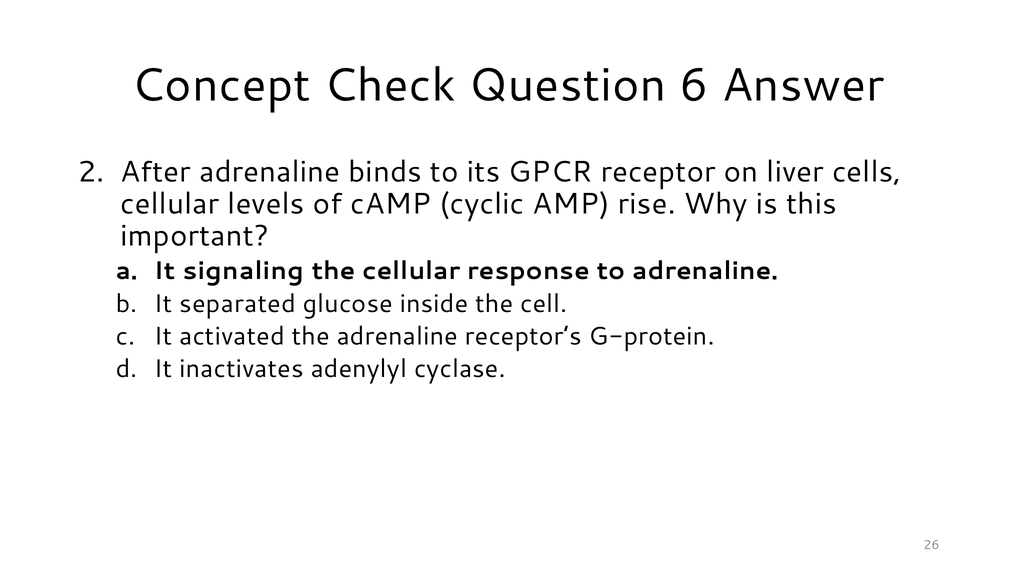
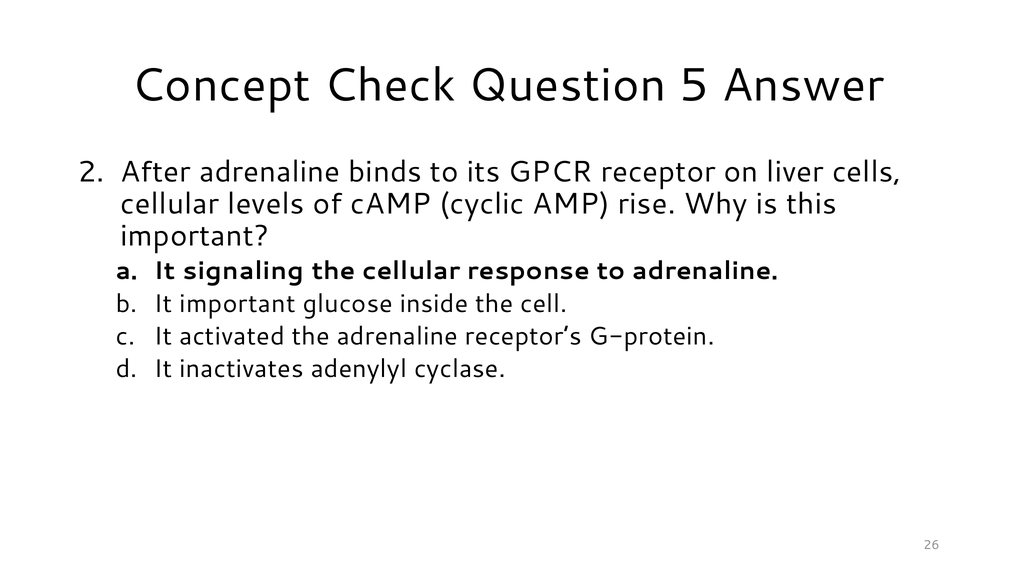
6: 6 -> 5
It separated: separated -> important
